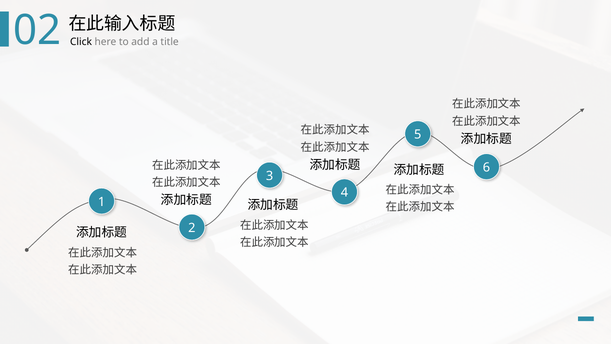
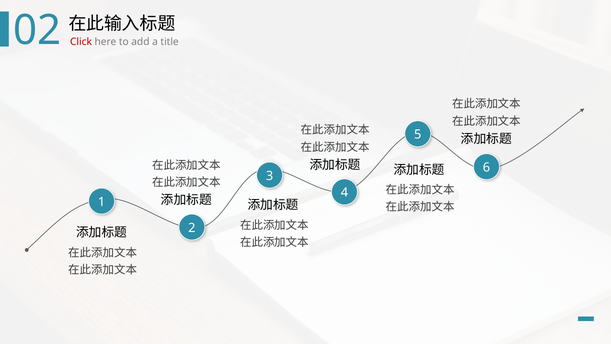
Click colour: black -> red
